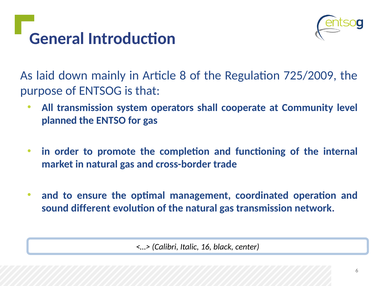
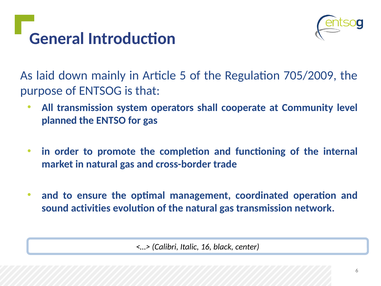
8: 8 -> 5
725/2009: 725/2009 -> 705/2009
different: different -> activities
